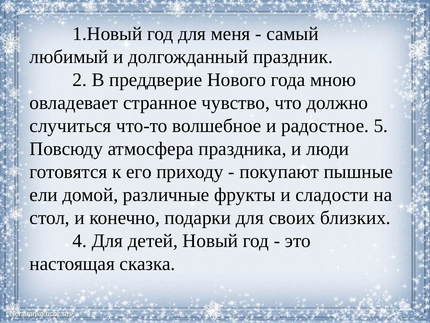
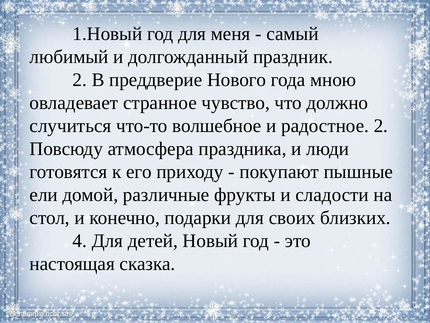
радостное 5: 5 -> 2
